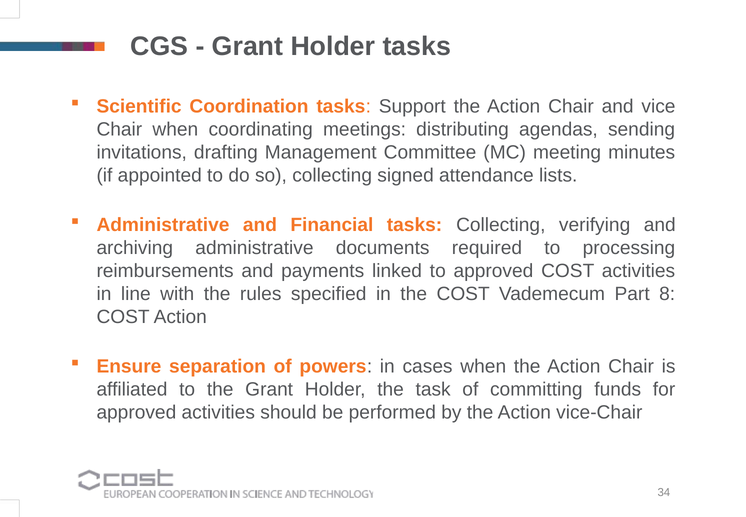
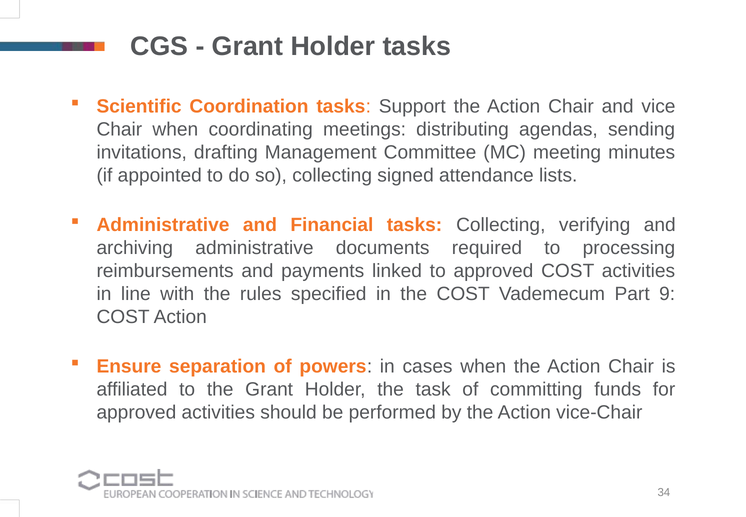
8: 8 -> 9
